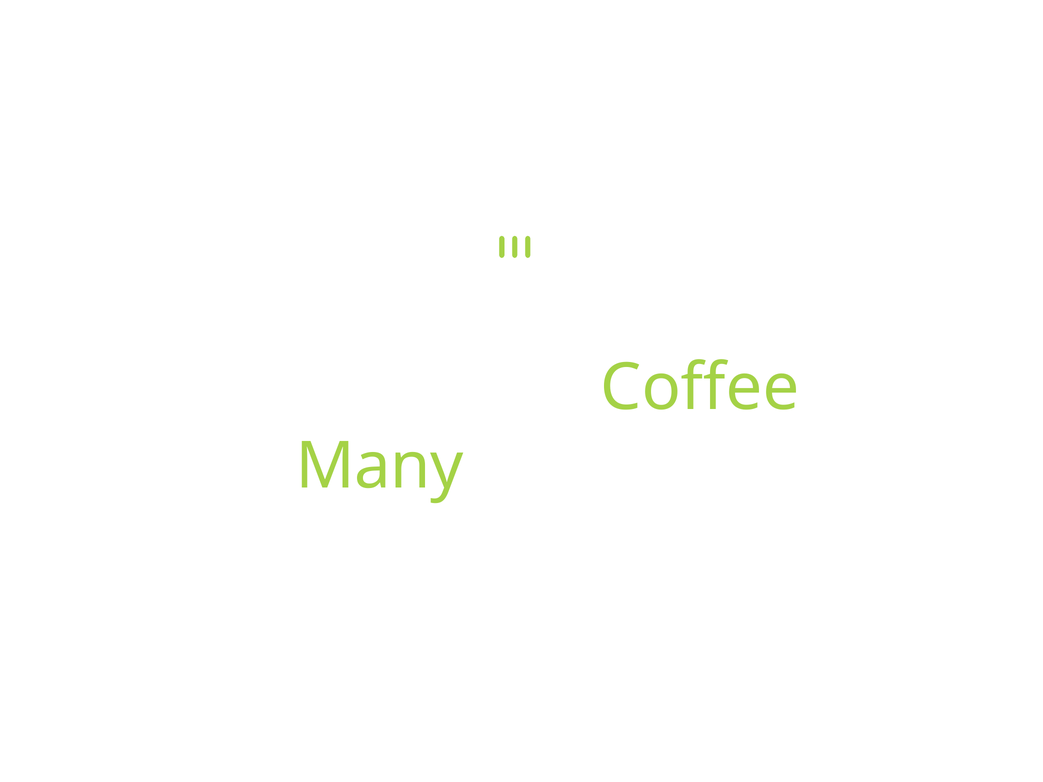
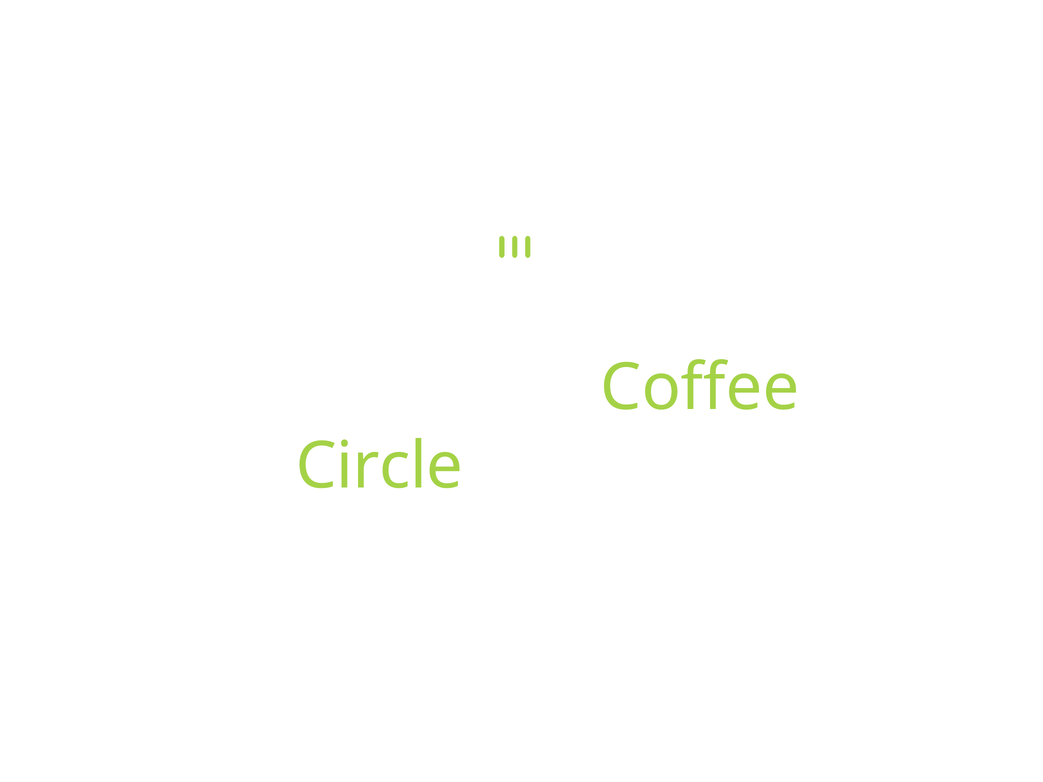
Many: Many -> Circle
